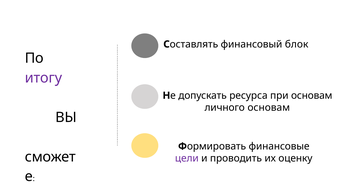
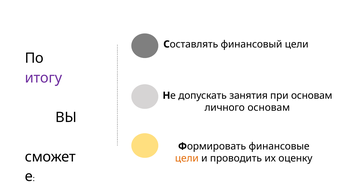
финансовый блок: блок -> цели
ресурса: ресурса -> занятия
цели at (187, 158) colour: purple -> orange
